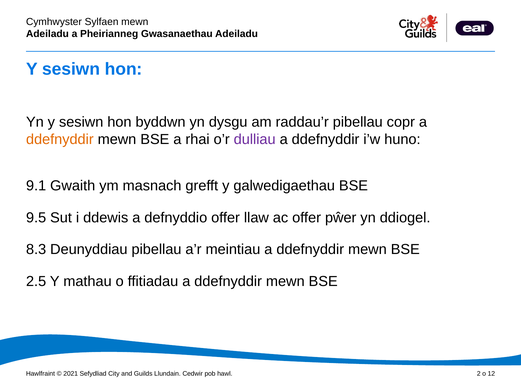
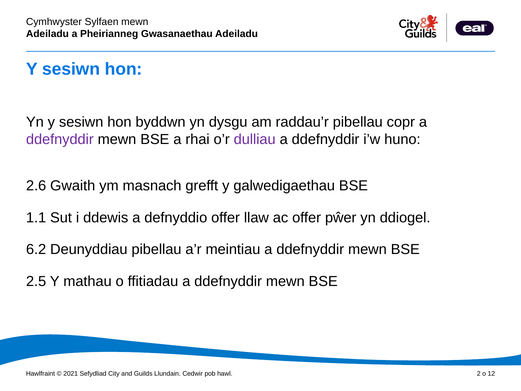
ddefnyddir at (60, 139) colour: orange -> purple
9.1: 9.1 -> 2.6
9.5: 9.5 -> 1.1
8.3: 8.3 -> 6.2
